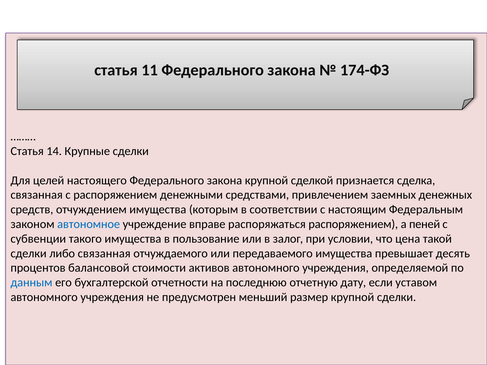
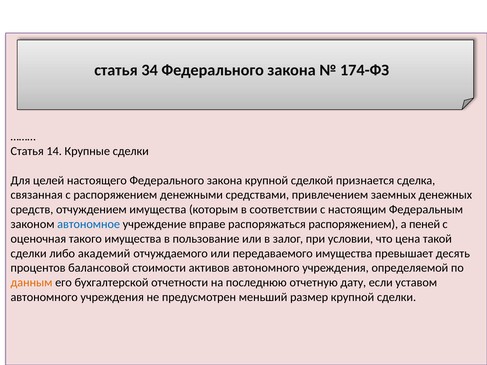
11: 11 -> 34
субвенции: субвенции -> оценочная
либо связанная: связанная -> академий
данным colour: blue -> orange
